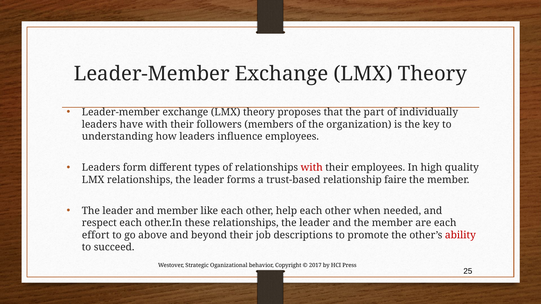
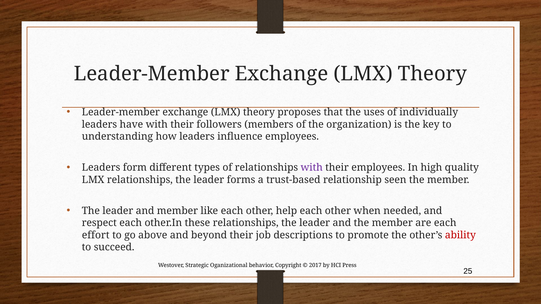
part: part -> uses
with at (312, 168) colour: red -> purple
faire: faire -> seen
